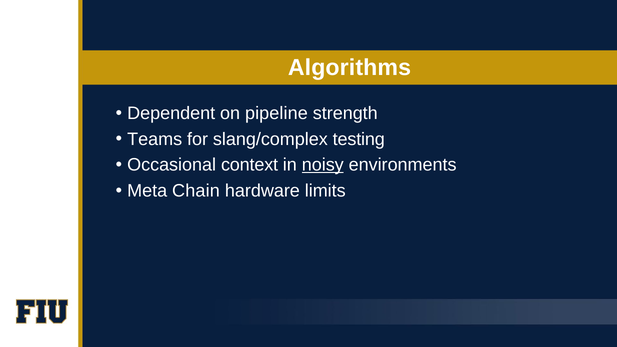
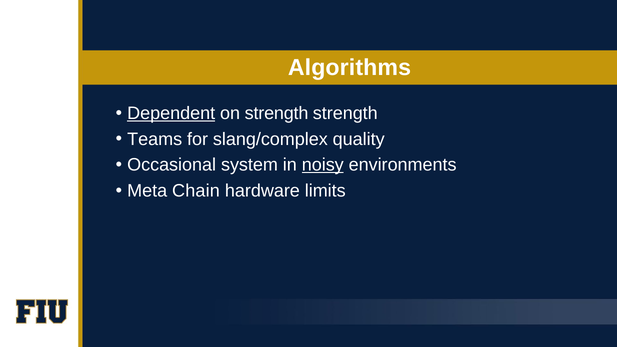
Dependent underline: none -> present
on pipeline: pipeline -> strength
testing: testing -> quality
context: context -> system
